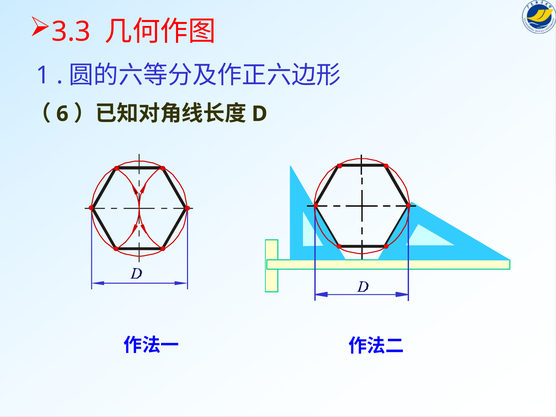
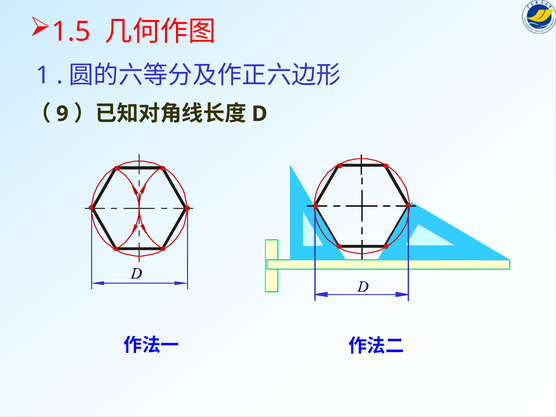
3.3: 3.3 -> 1.5
6: 6 -> 9
